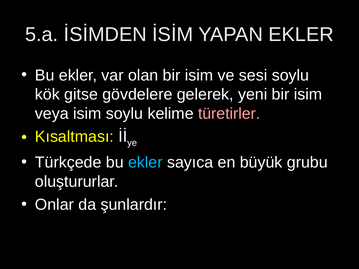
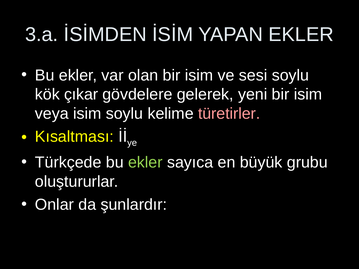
5.a: 5.a -> 3.a
gitse: gitse -> çıkar
ekler at (145, 163) colour: light blue -> light green
